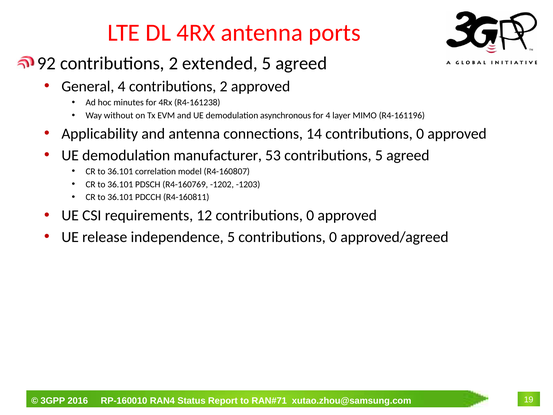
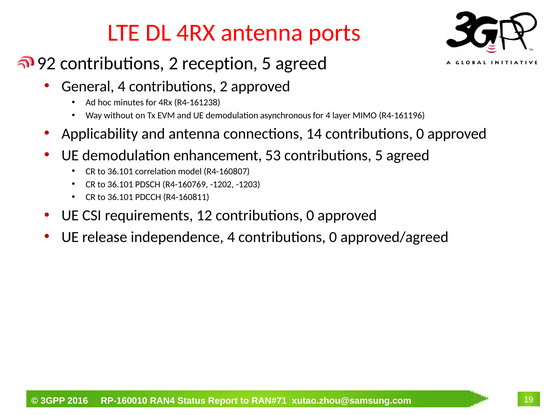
extended: extended -> reception
manufacturer: manufacturer -> enhancement
independence 5: 5 -> 4
